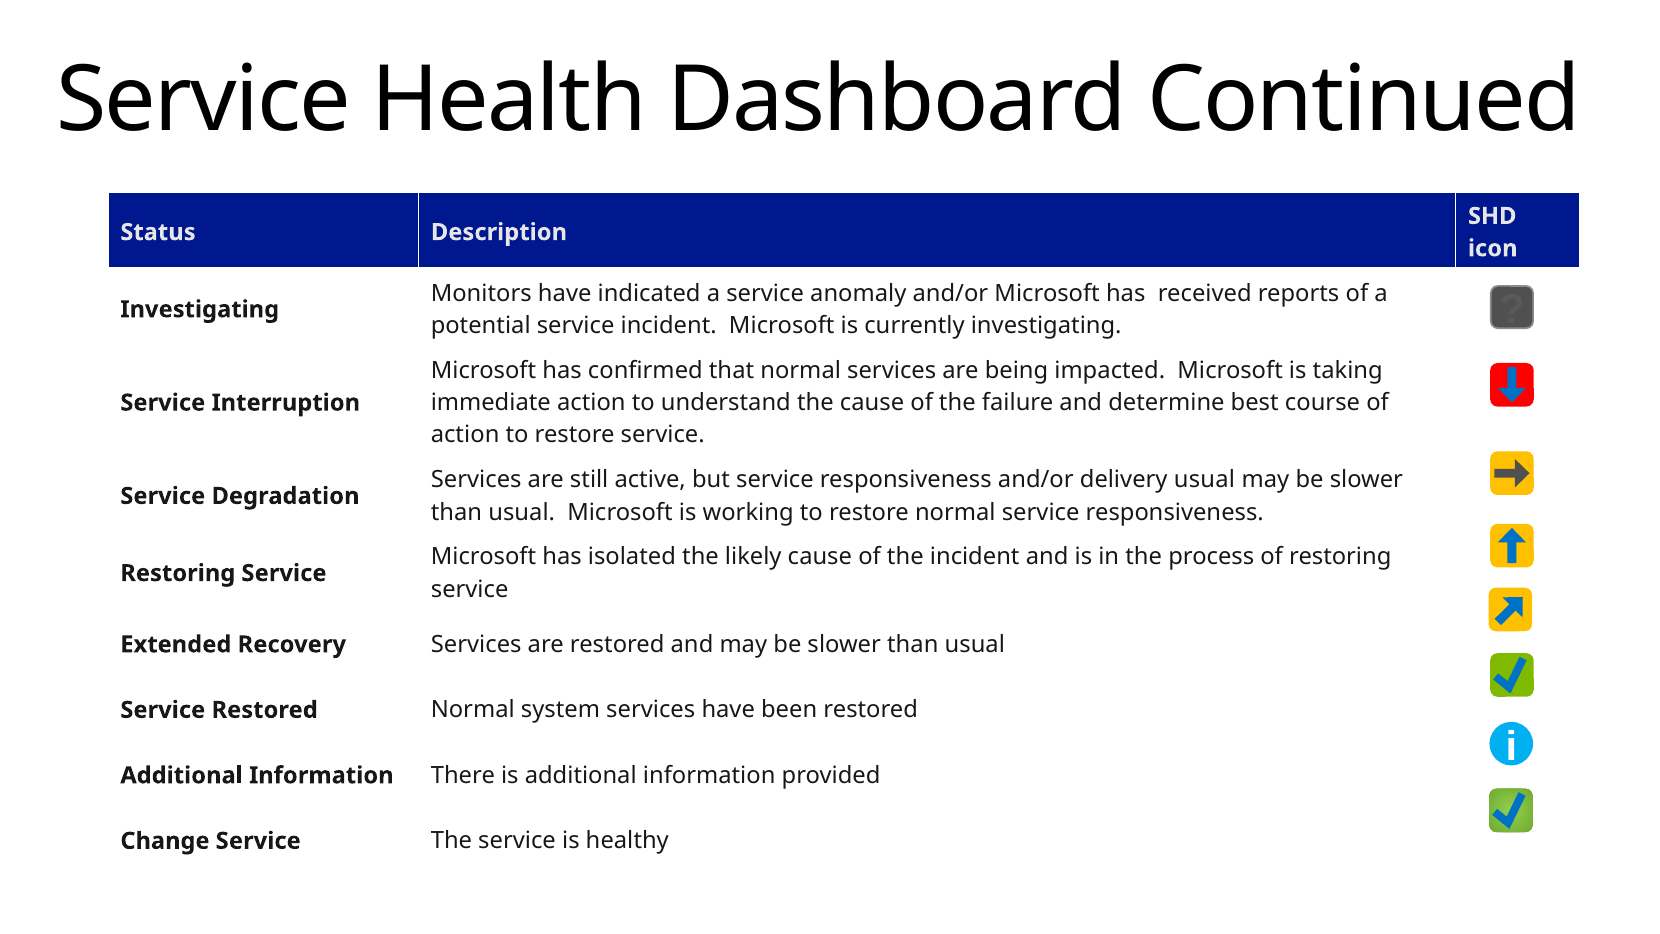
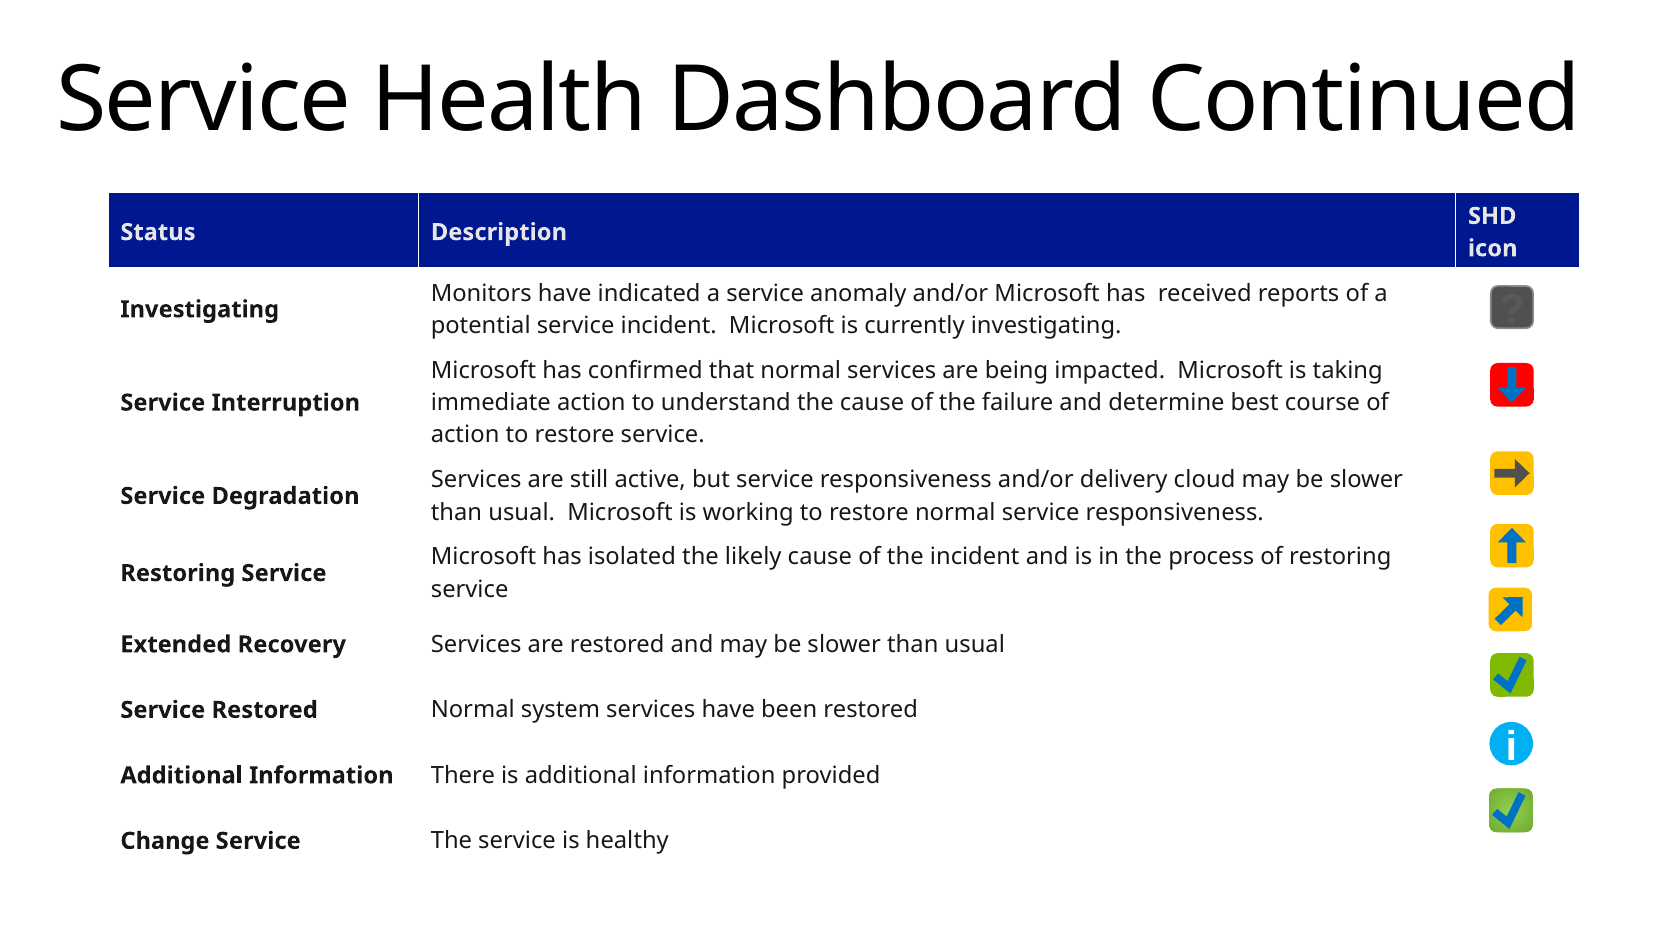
delivery usual: usual -> cloud
